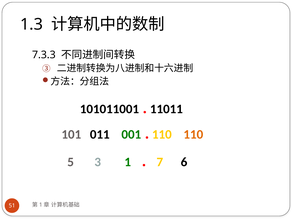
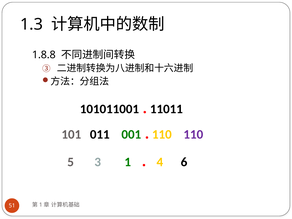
7.3.3: 7.3.3 -> 1.8.8
110 at (193, 134) colour: orange -> purple
7: 7 -> 4
